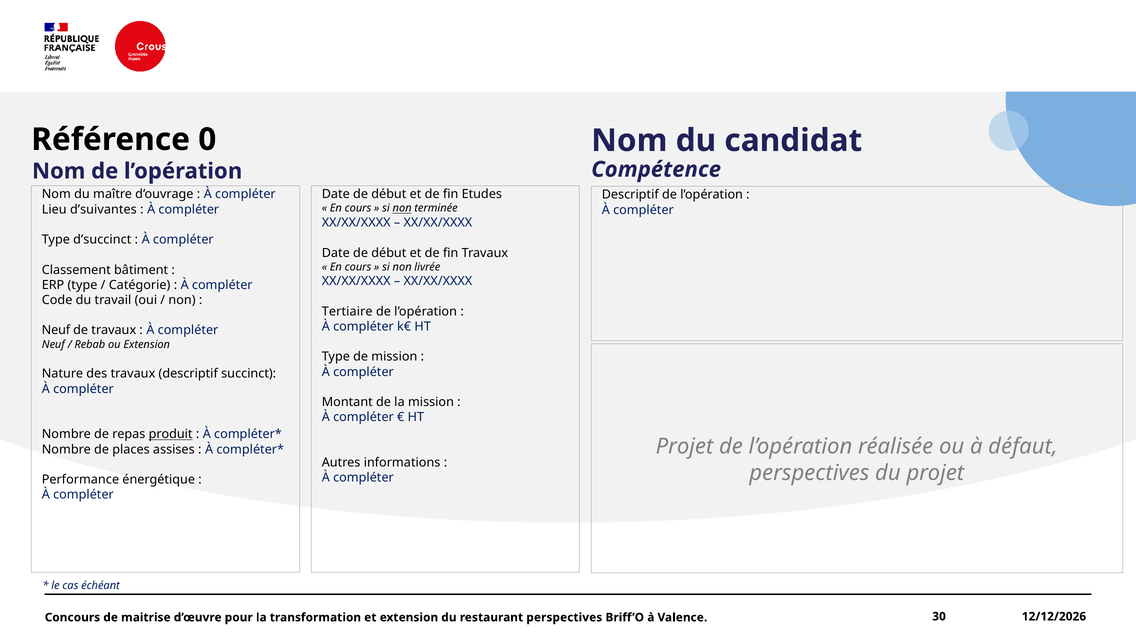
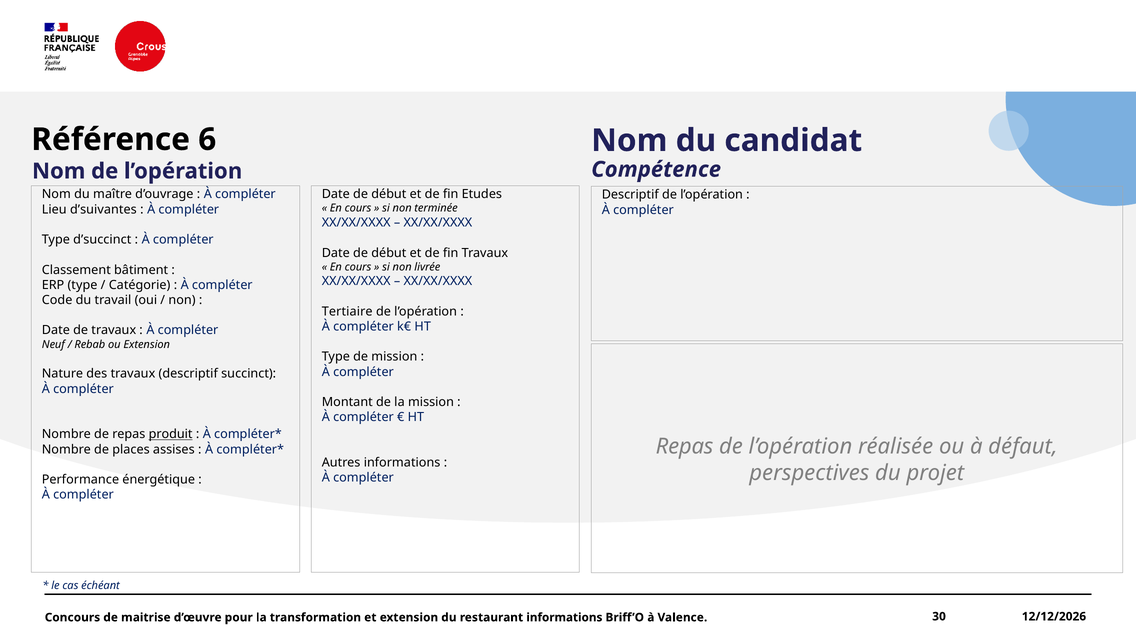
0: 0 -> 6
non at (402, 208) underline: present -> none
Neuf at (56, 330): Neuf -> Date
Projet at (684, 446): Projet -> Repas
restaurant perspectives: perspectives -> informations
